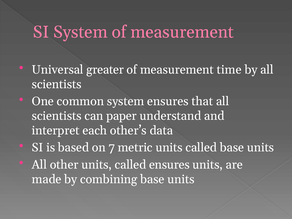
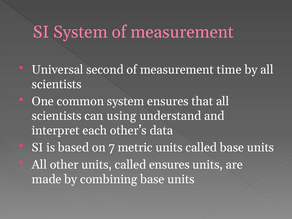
greater: greater -> second
paper: paper -> using
